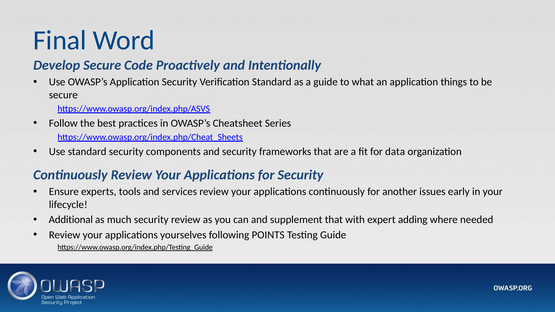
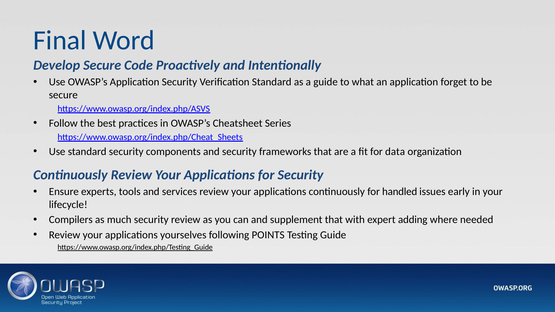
things: things -> forget
another: another -> handled
Additional: Additional -> Compilers
